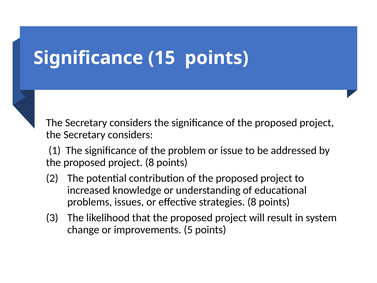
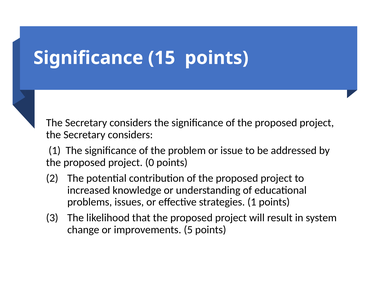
project 8: 8 -> 0
strategies 8: 8 -> 1
